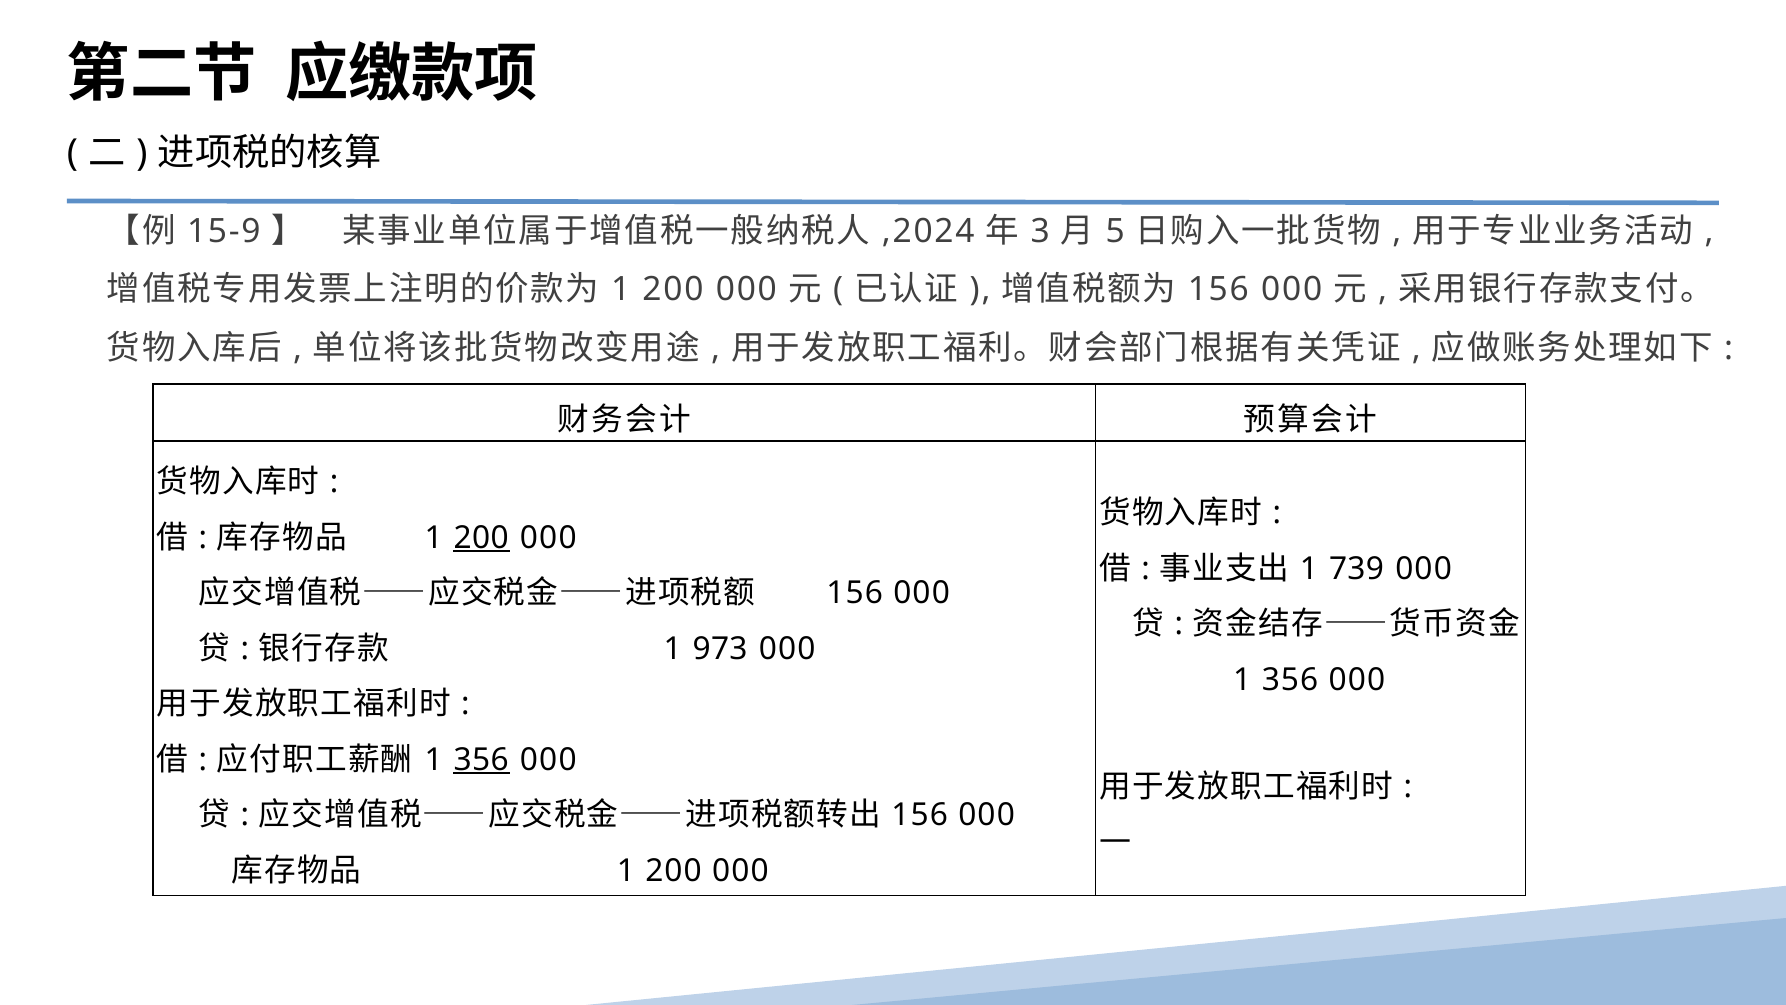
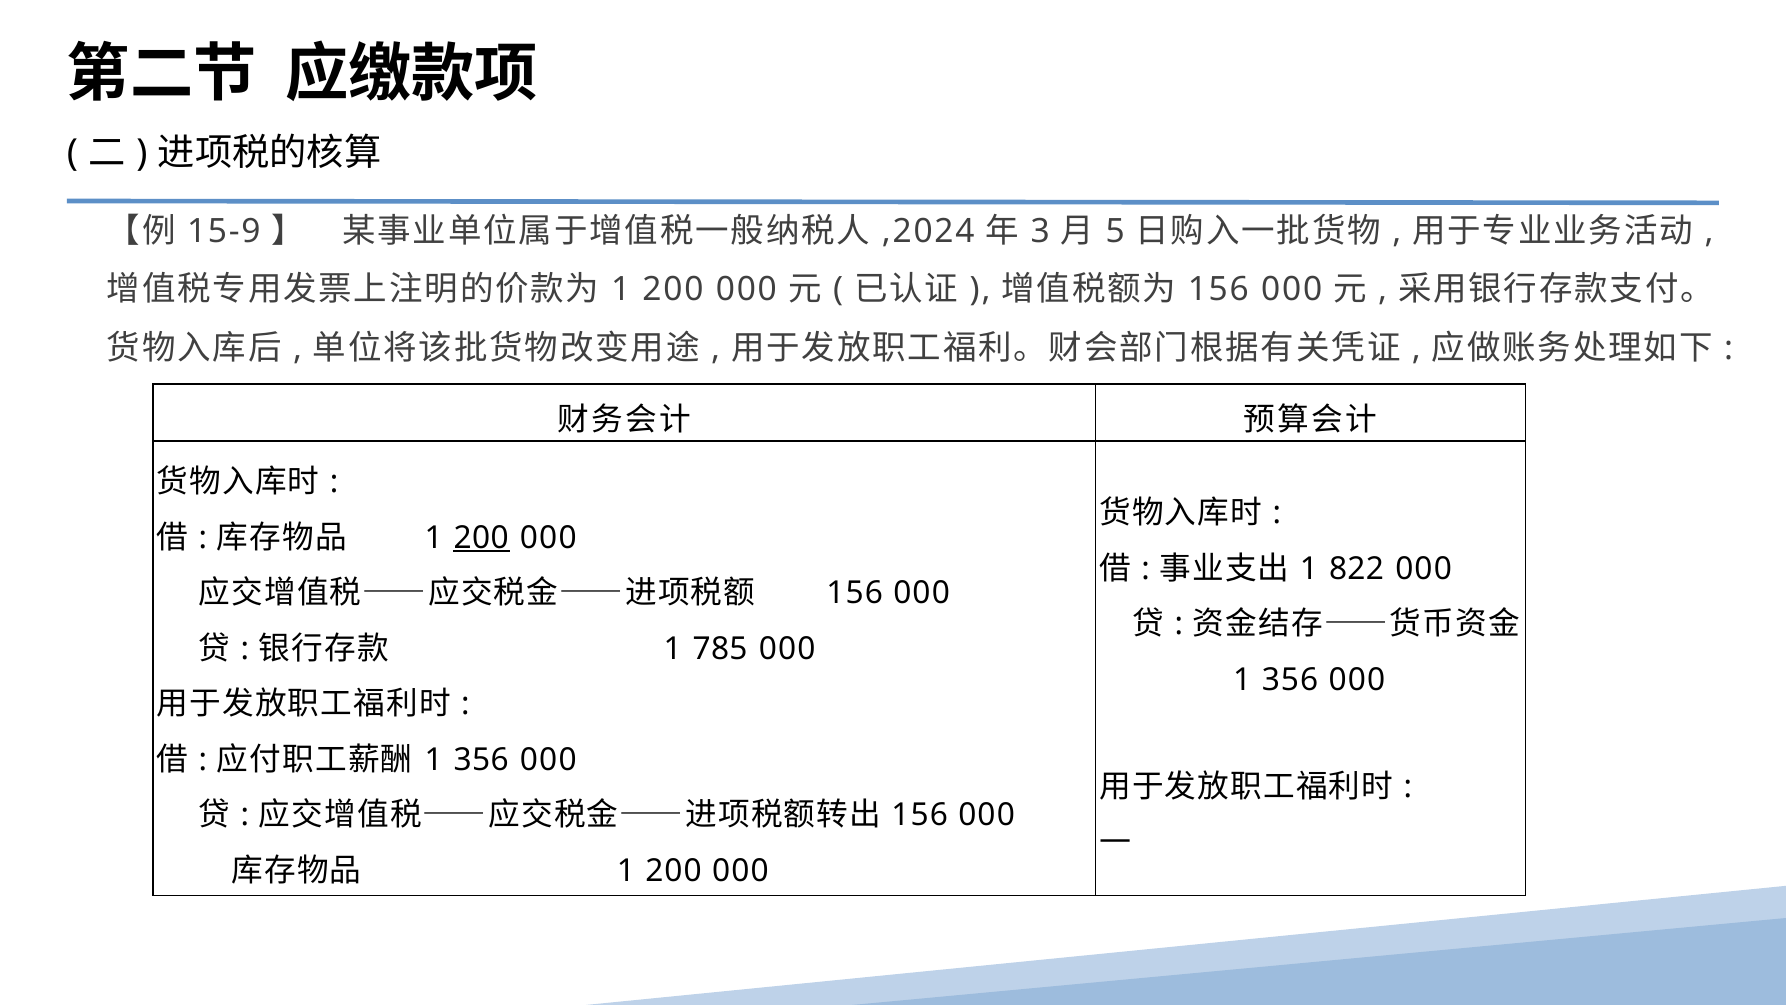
739: 739 -> 822
973: 973 -> 785
356 at (481, 759) underline: present -> none
